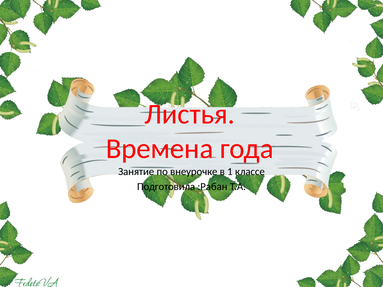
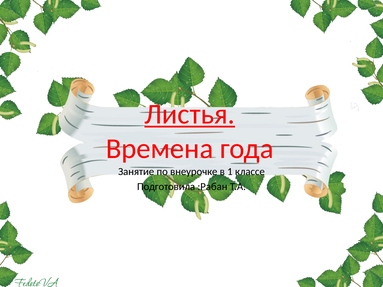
Листья underline: none -> present
